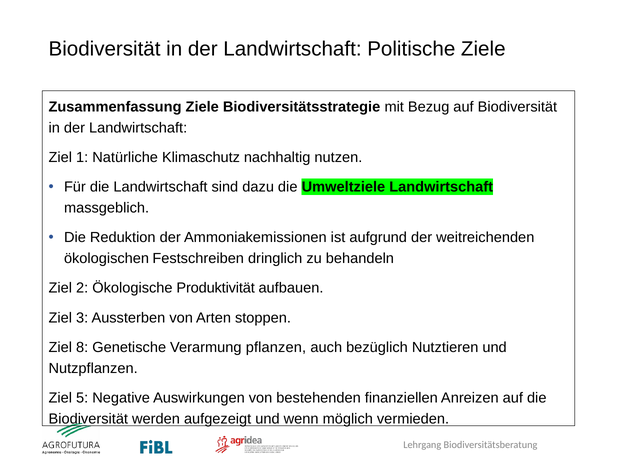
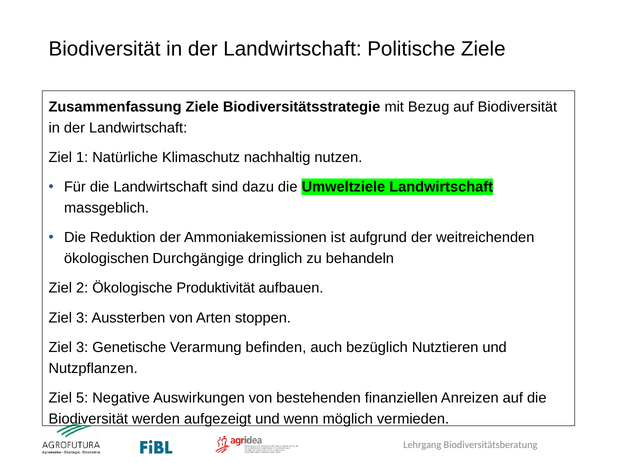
Festschreiben: Festschreiben -> Durchgängige
8 at (82, 347): 8 -> 3
pflanzen: pflanzen -> befinden
